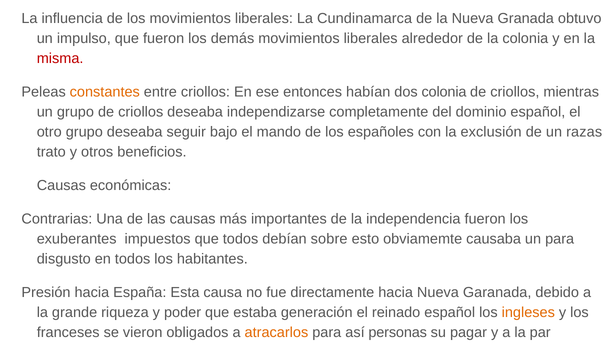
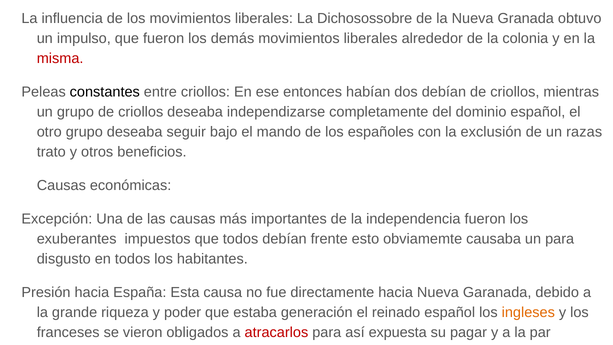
Cundinamarca: Cundinamarca -> Dichosossobre
constantes colour: orange -> black
dos colonia: colonia -> debían
Contrarias: Contrarias -> Excepción
sobre: sobre -> frente
atracarlos colour: orange -> red
personas: personas -> expuesta
